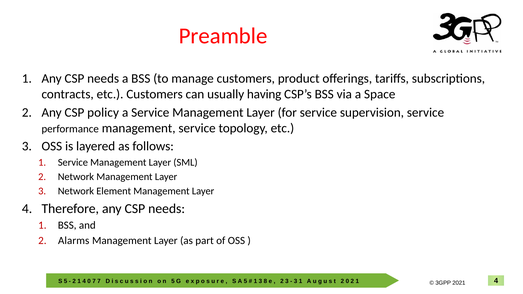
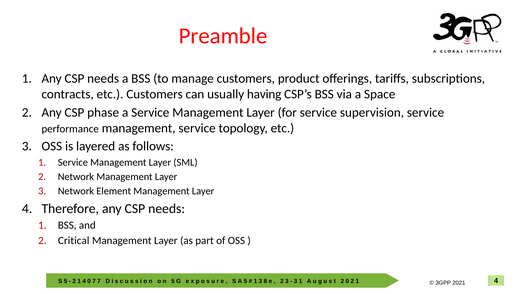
policy: policy -> phase
Alarms: Alarms -> Critical
